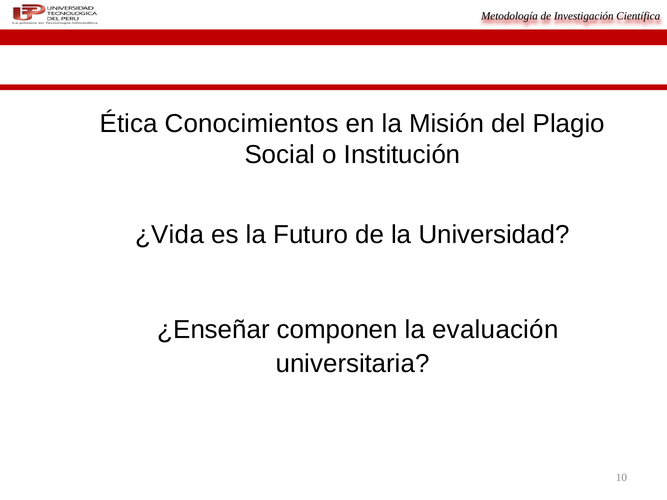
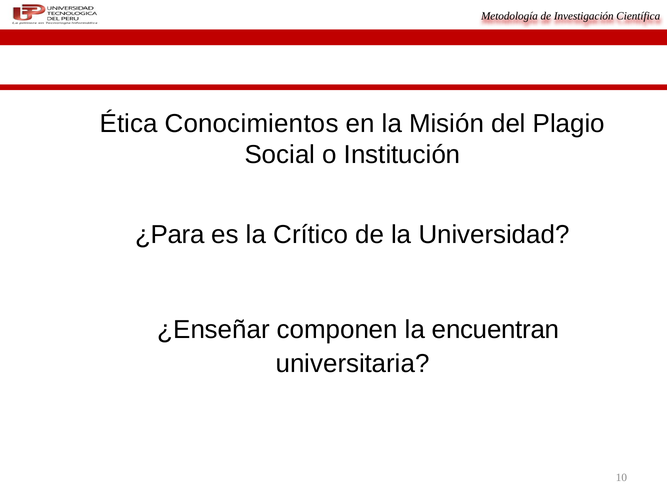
¿Vida: ¿Vida -> ¿Para
Futuro: Futuro -> Crítico
evaluación: evaluación -> encuentran
